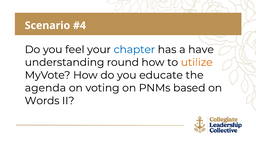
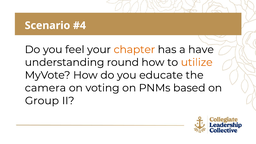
chapter colour: blue -> orange
agenda: agenda -> camera
Words: Words -> Group
